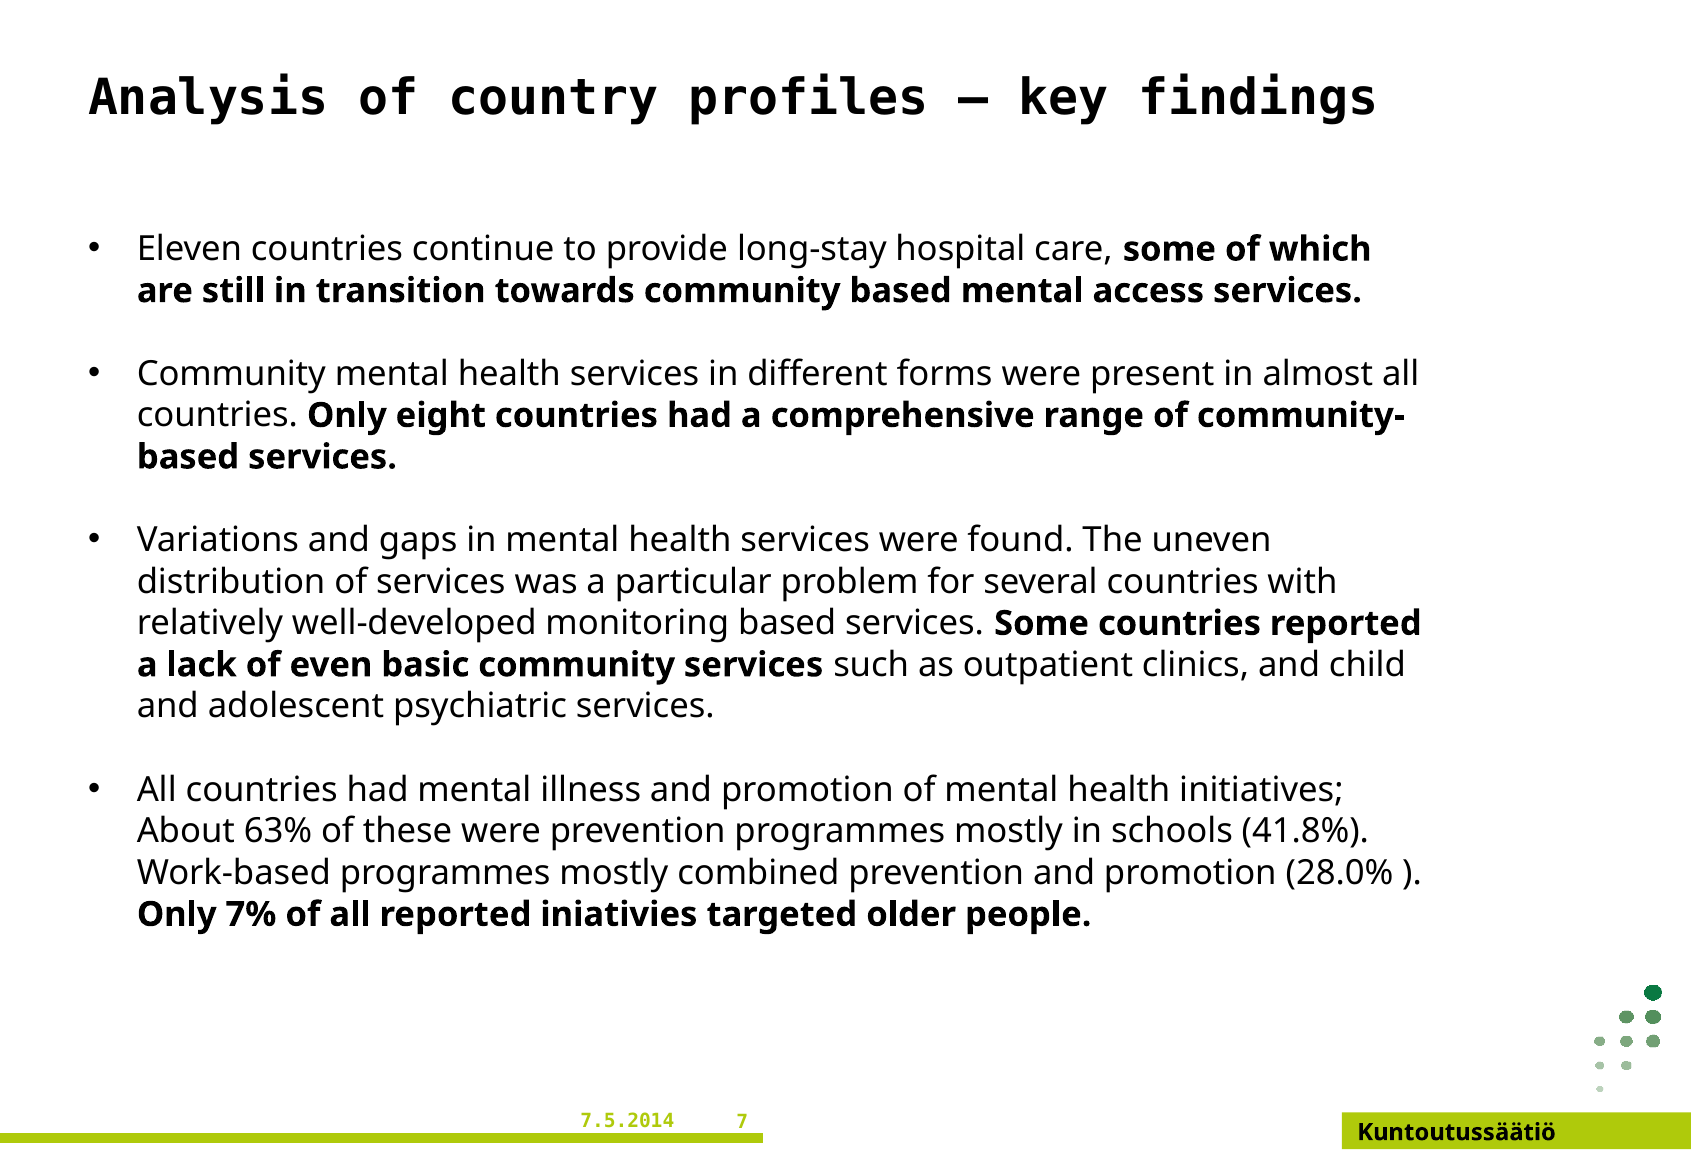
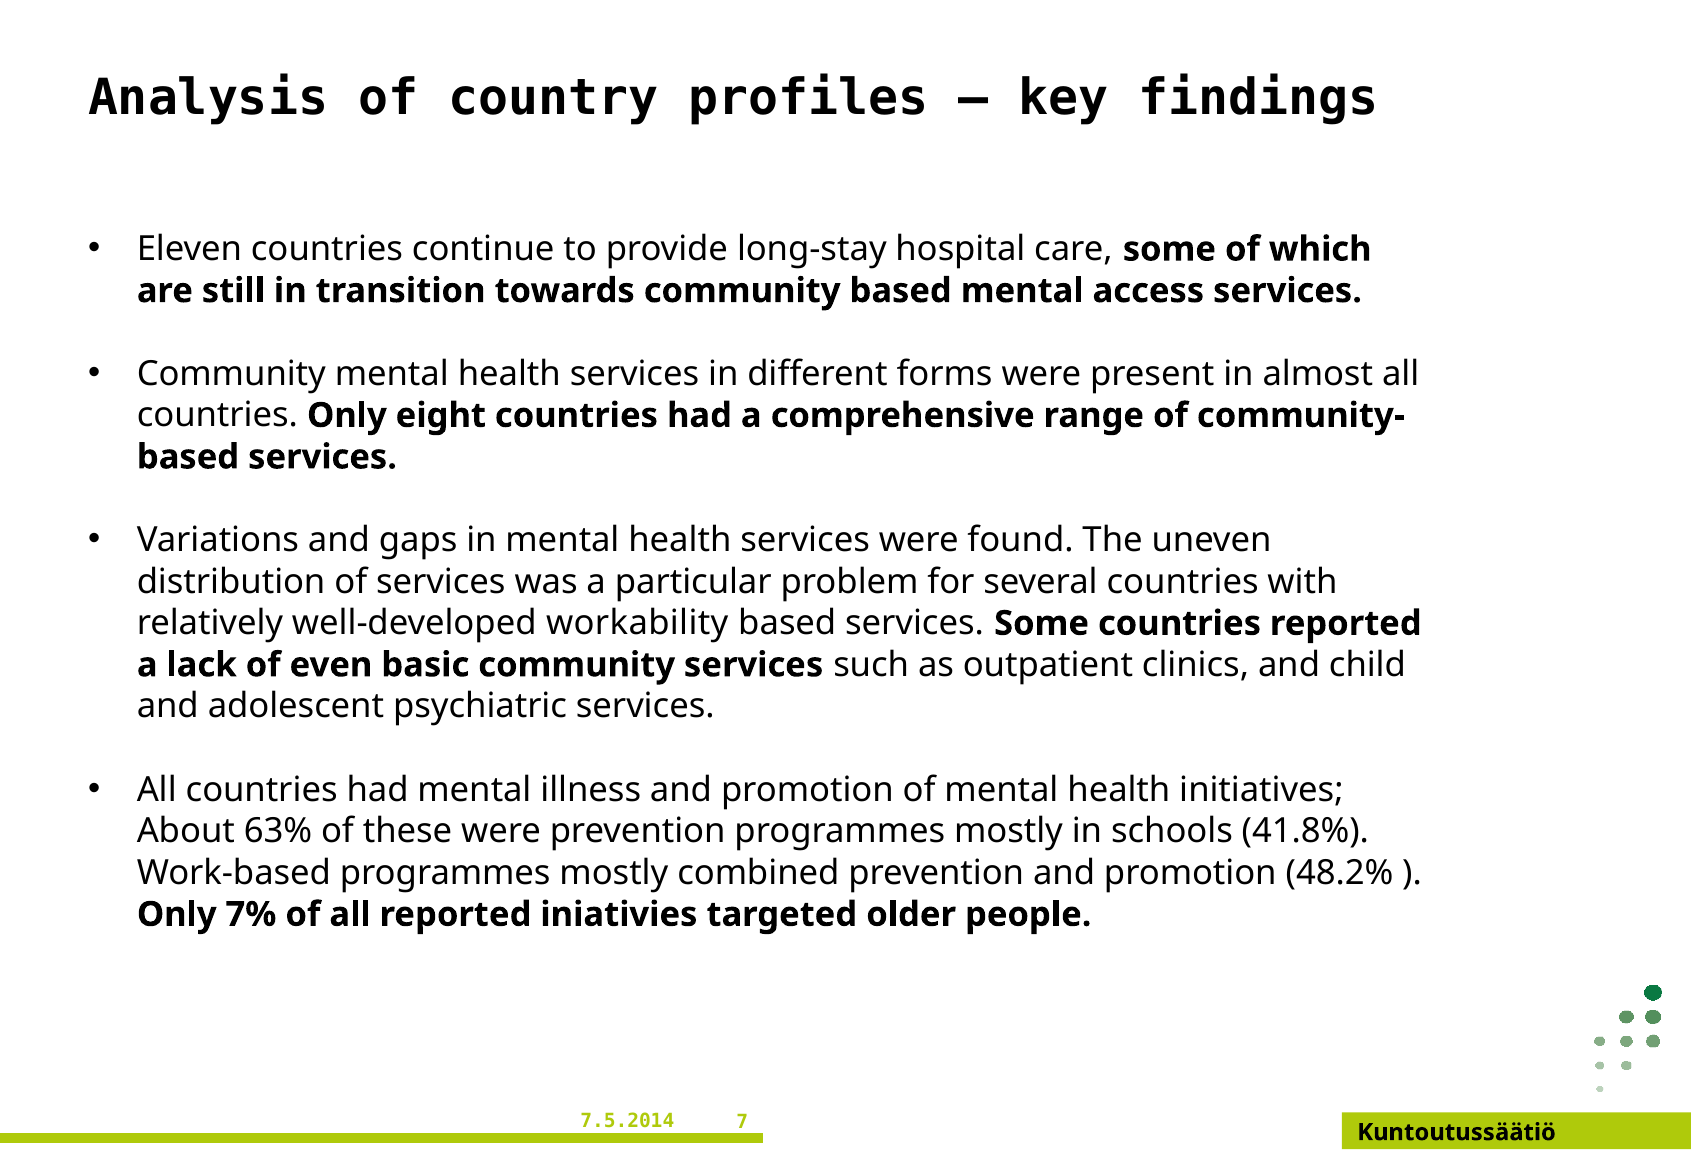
monitoring: monitoring -> workability
28.0%: 28.0% -> 48.2%
